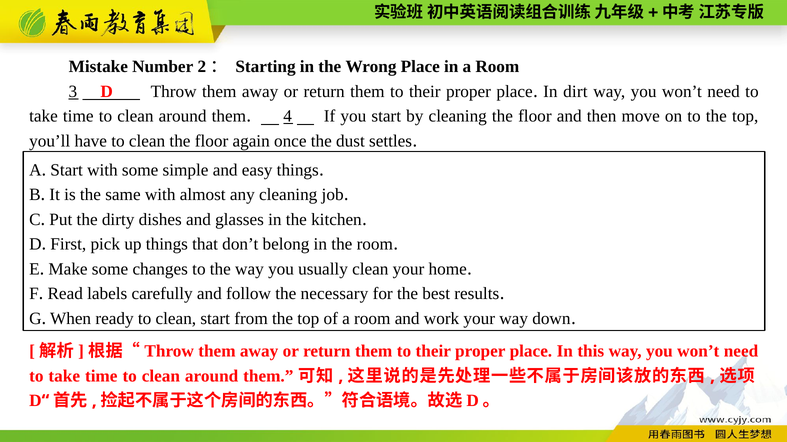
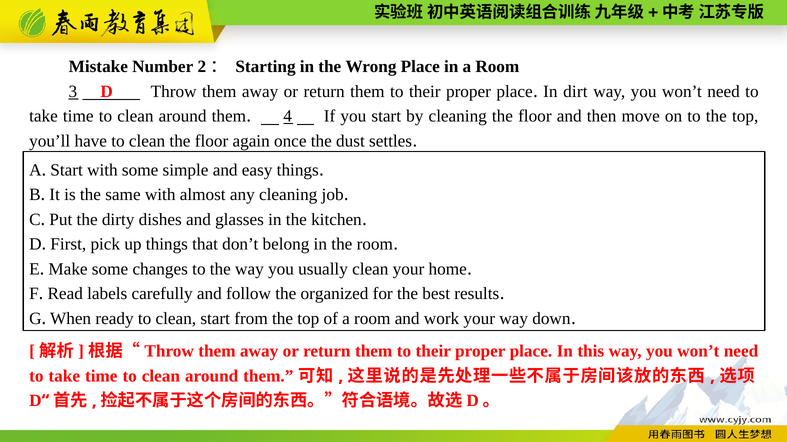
necessary: necessary -> organized
